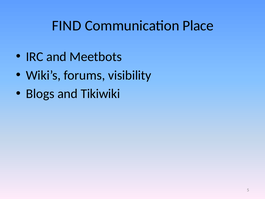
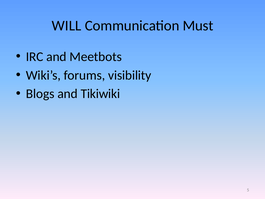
FIND: FIND -> WILL
Place: Place -> Must
